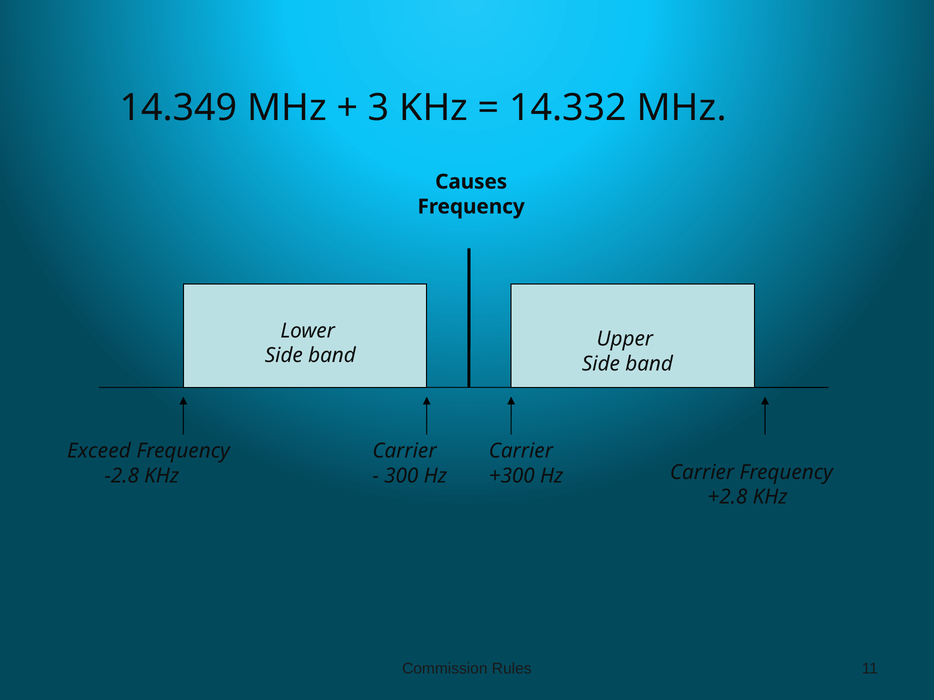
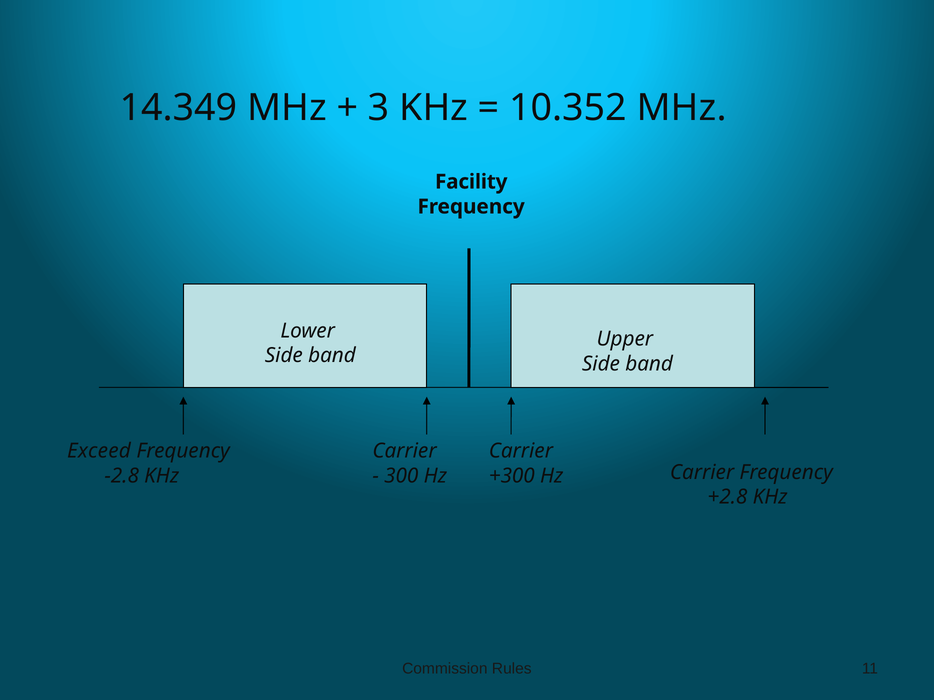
14.332: 14.332 -> 10.352
Causes: Causes -> Facility
